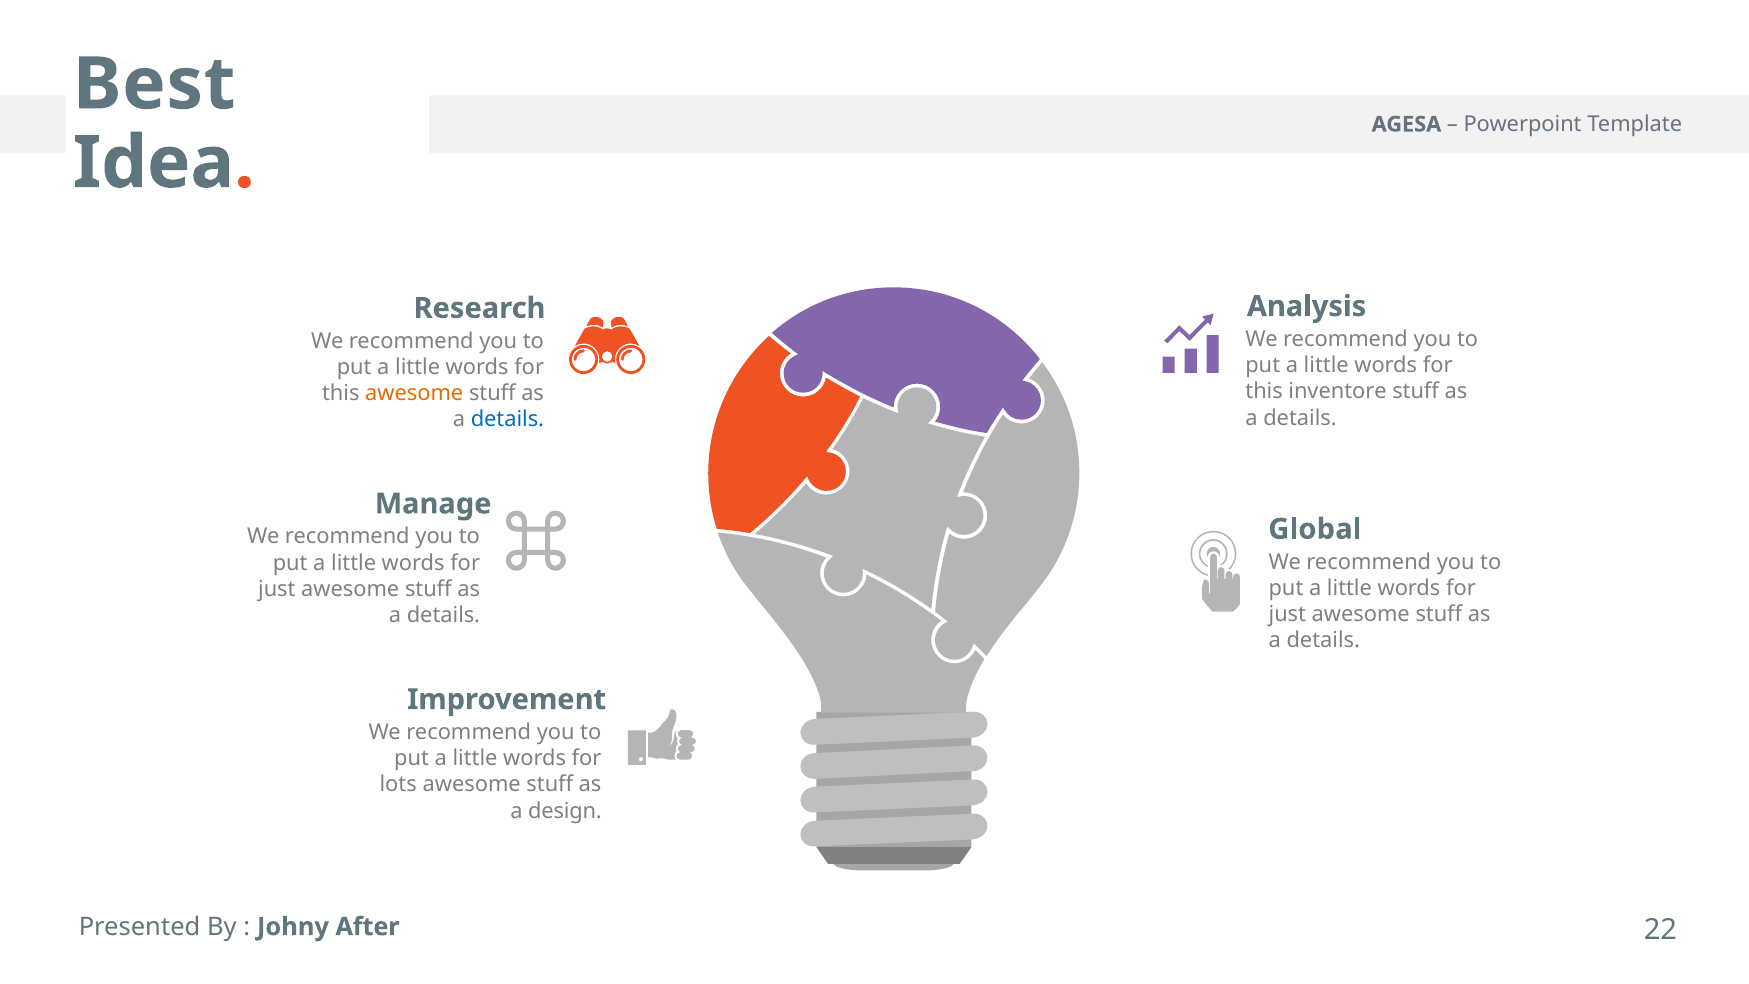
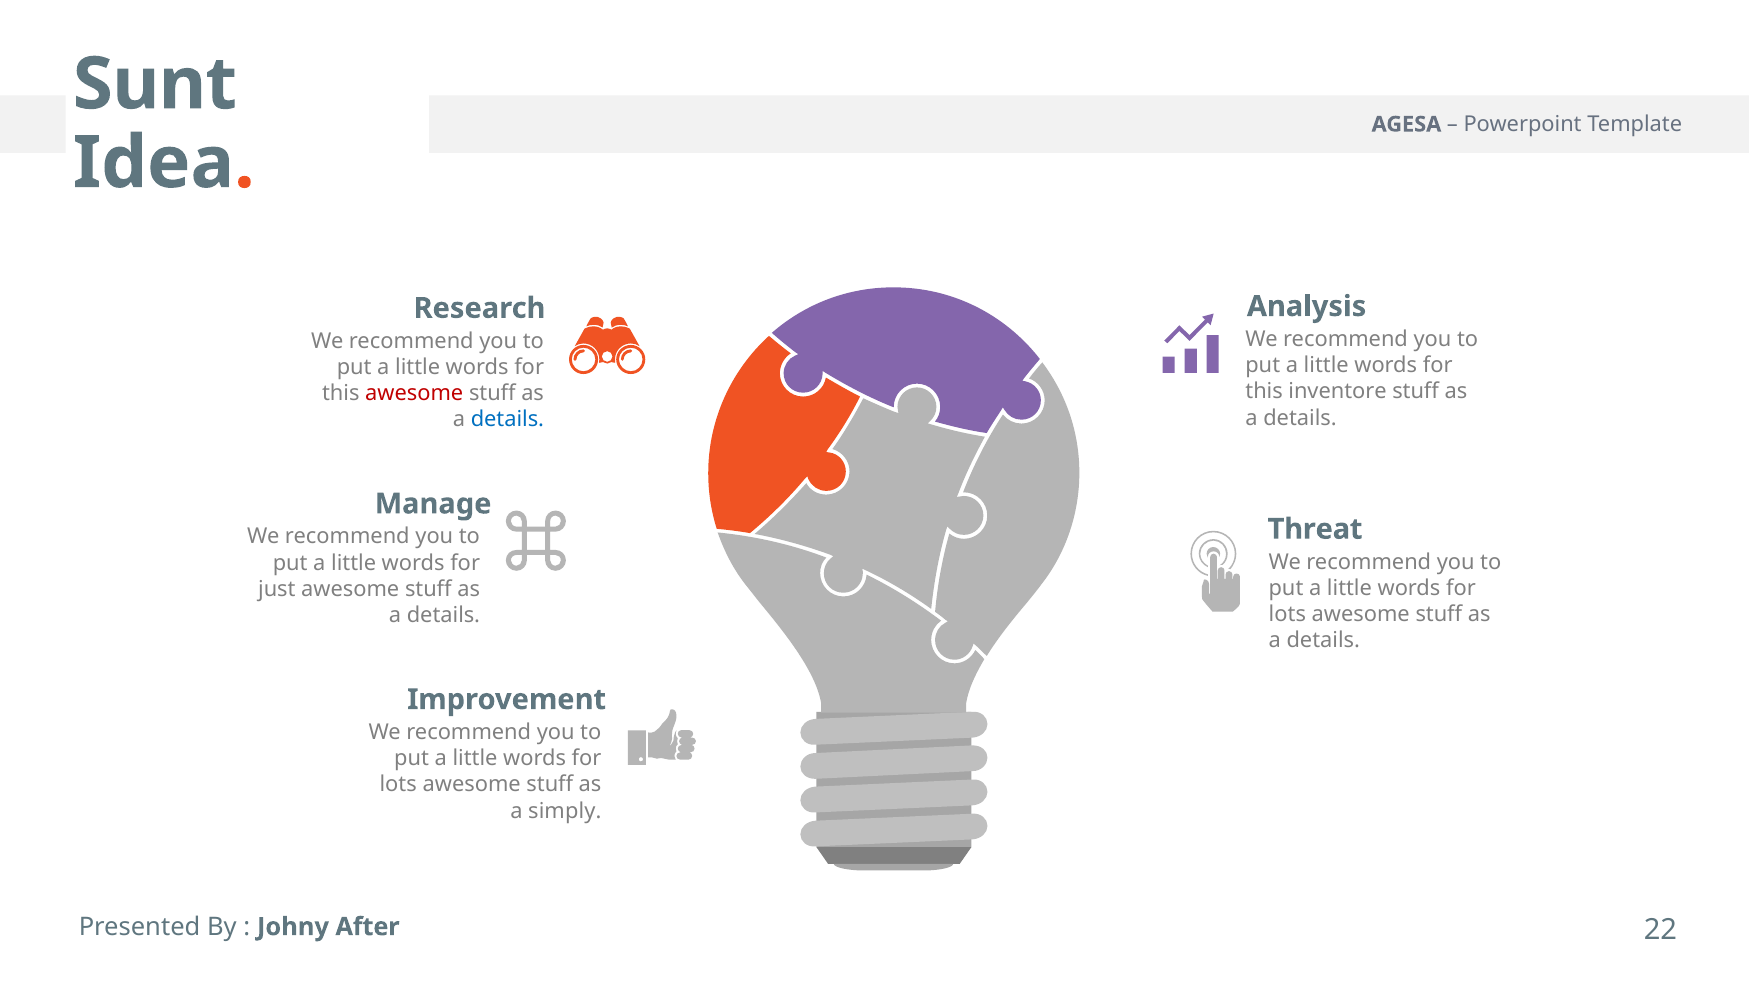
Best: Best -> Sunt
awesome at (414, 393) colour: orange -> red
Global: Global -> Threat
just at (1287, 614): just -> lots
design: design -> simply
